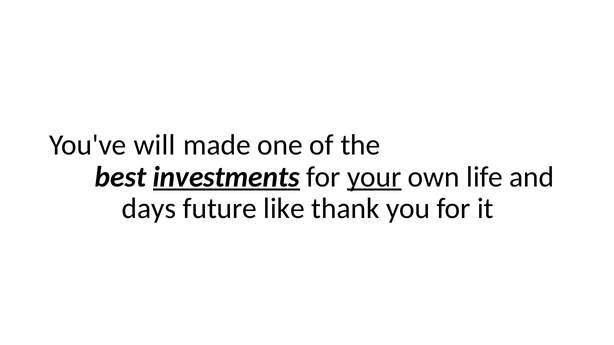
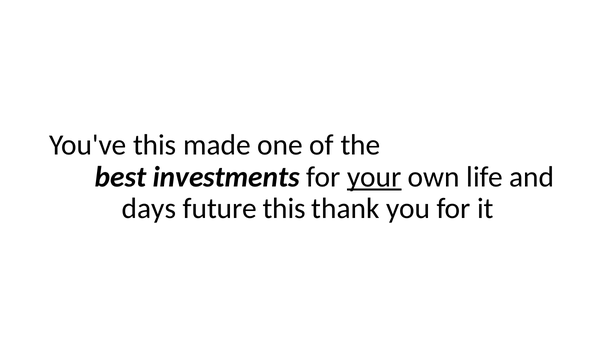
You've will: will -> this
investments underline: present -> none
future like: like -> this
